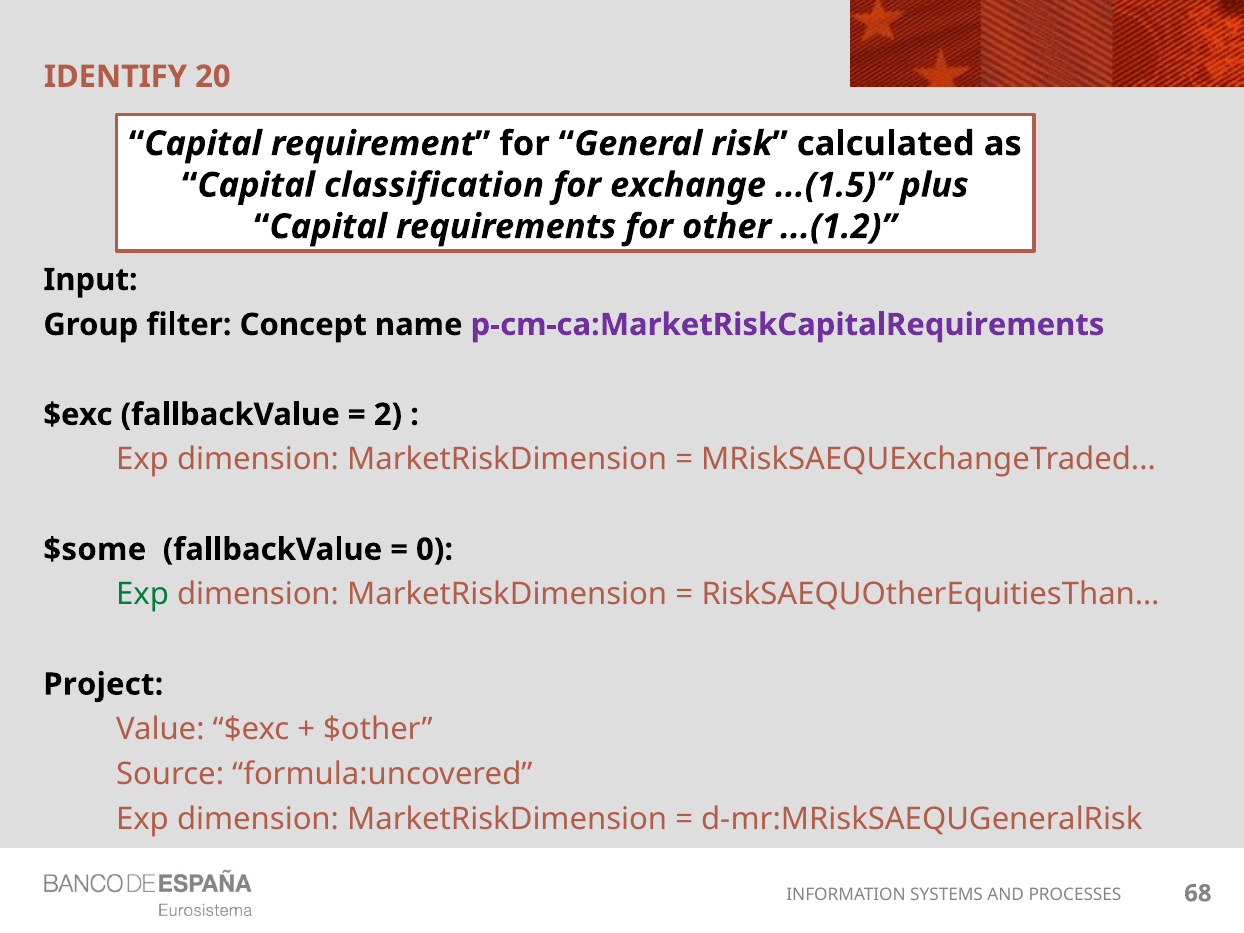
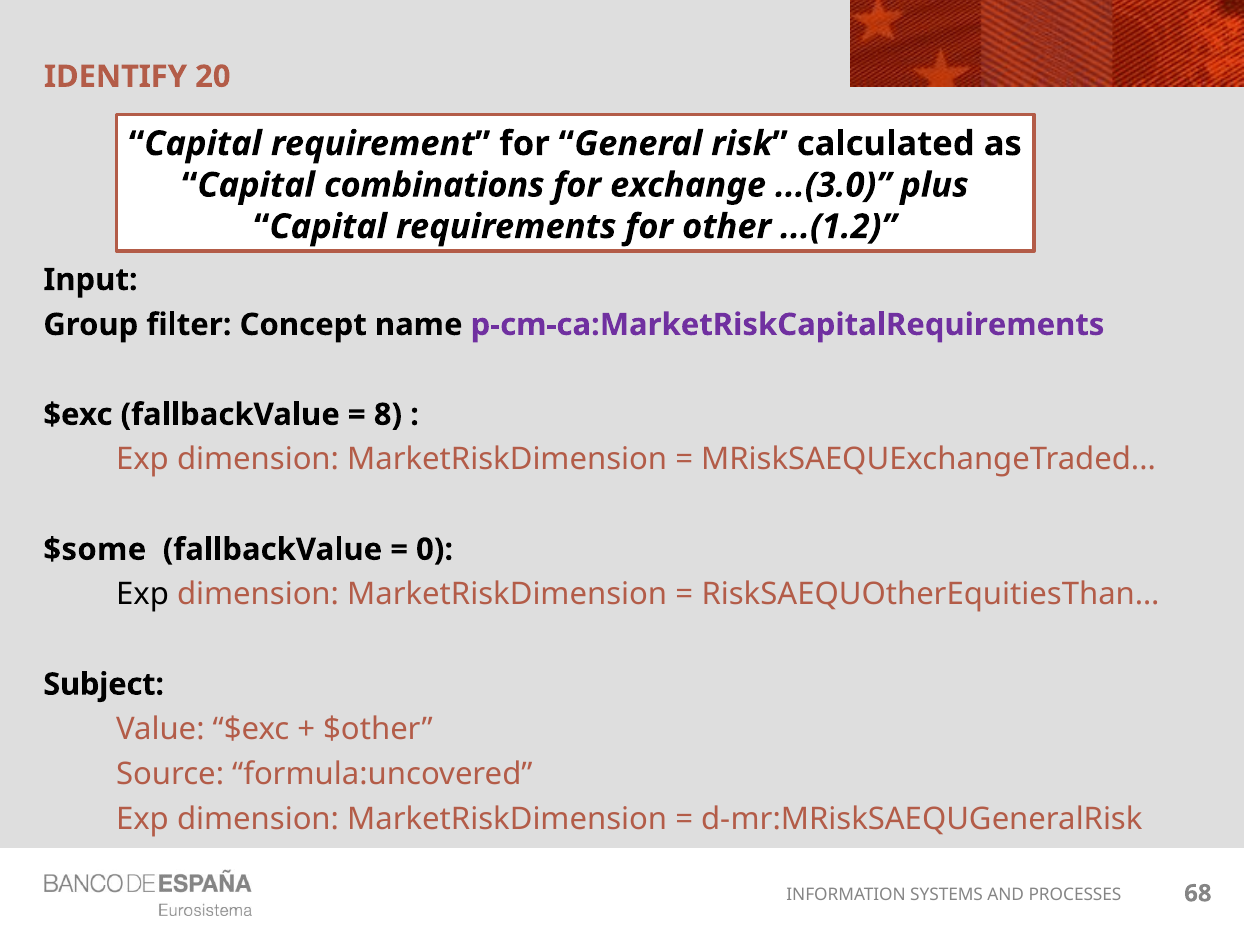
classification: classification -> combinations
...(1.5: ...(1.5 -> ...(3.0
2: 2 -> 8
Exp at (143, 594) colour: green -> black
Project: Project -> Subject
